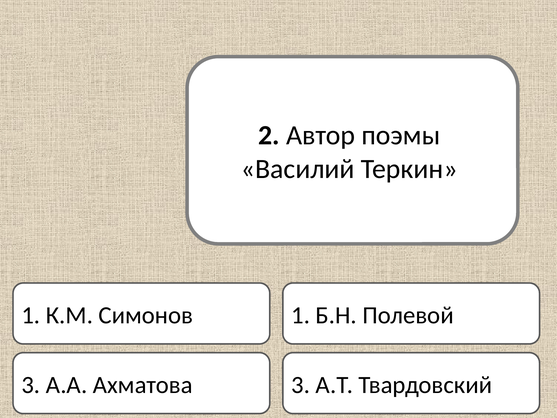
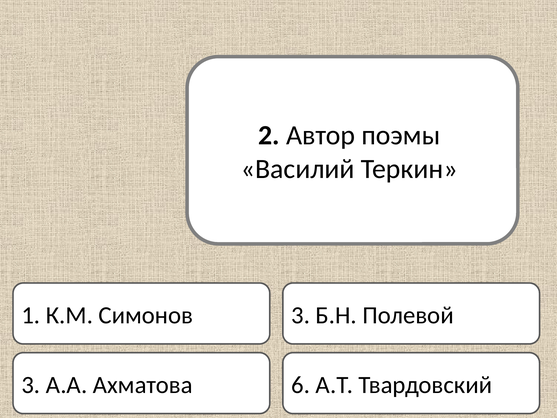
Симонов 1: 1 -> 3
Ахматова 3: 3 -> 6
